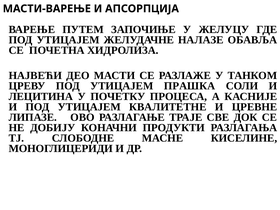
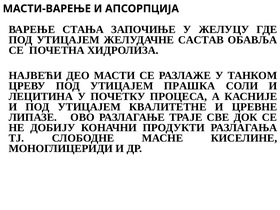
ПУТЕМ: ПУТЕМ -> СТАЊА
НАЛАЗЕ: НАЛАЗЕ -> САСТАВ
